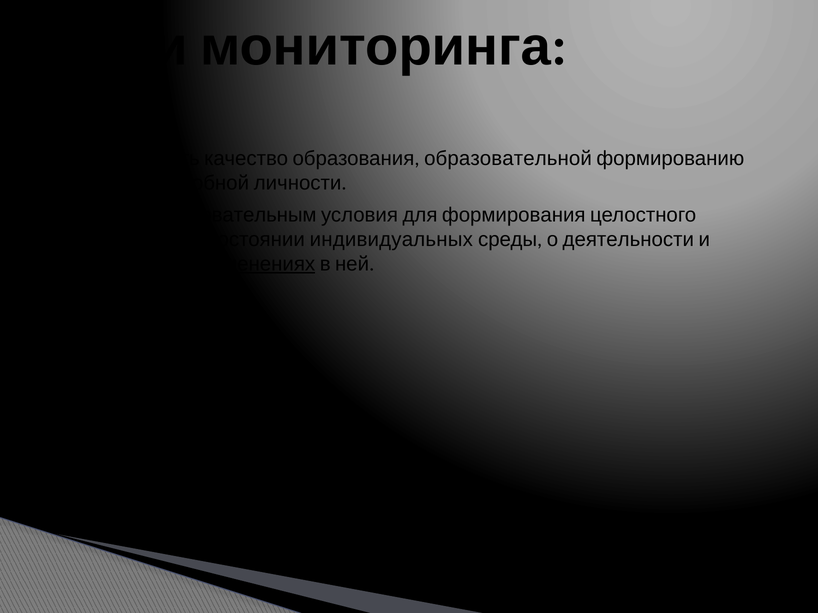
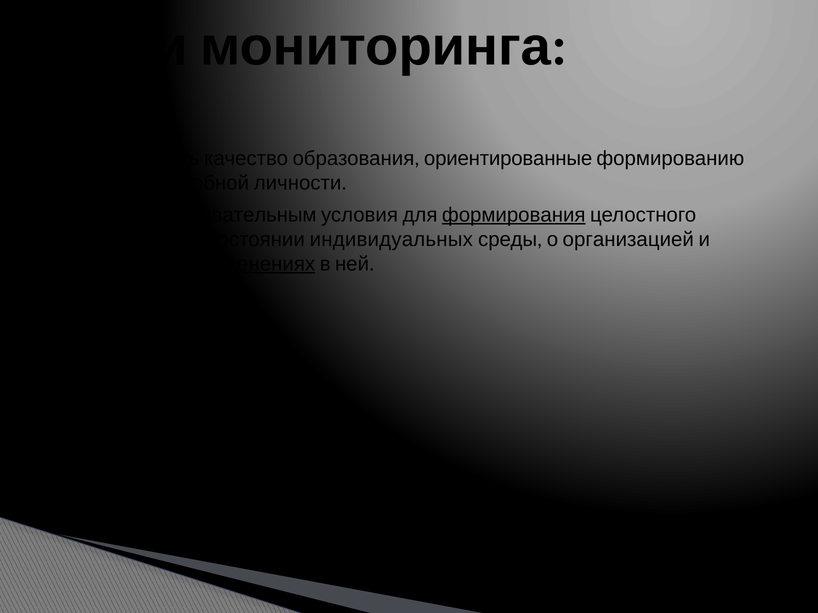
образовательной: образовательной -> ориентированные
формирования underline: none -> present
деятельности: деятельности -> организацией
